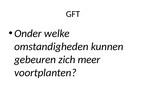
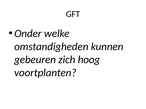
meer: meer -> hoog
